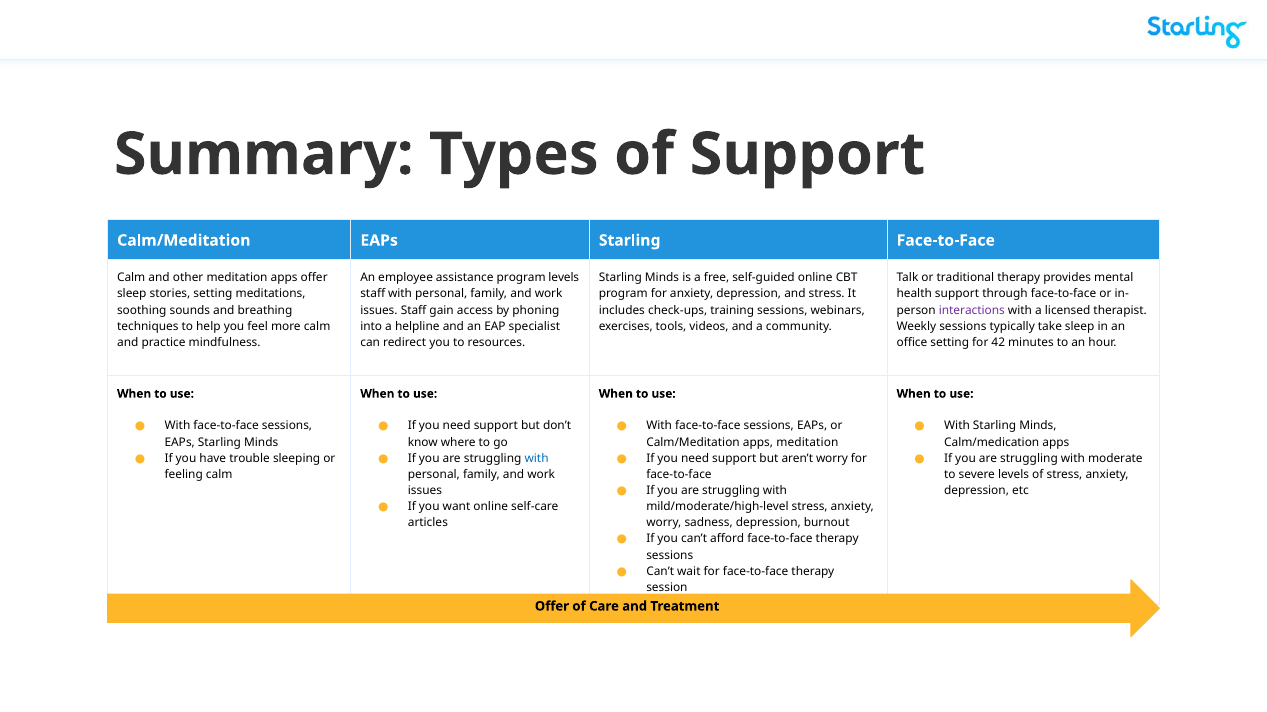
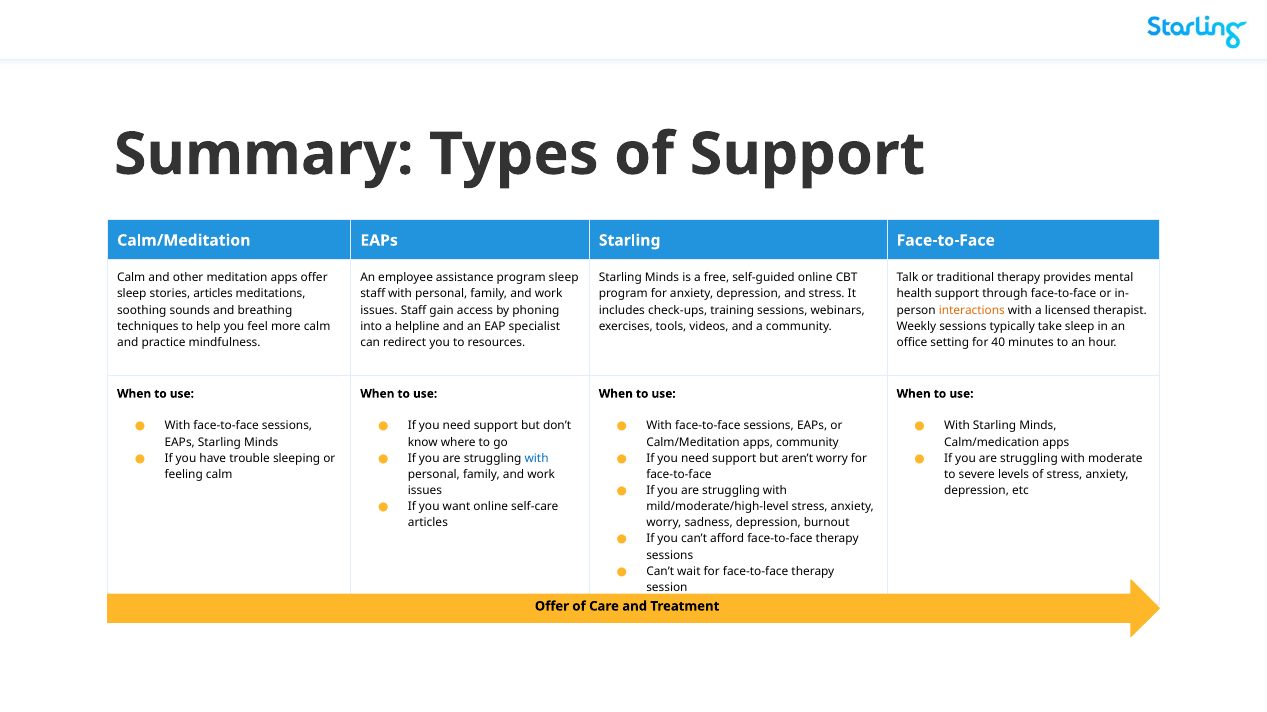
program levels: levels -> sleep
stories setting: setting -> articles
interactions colour: purple -> orange
42: 42 -> 40
apps meditation: meditation -> community
